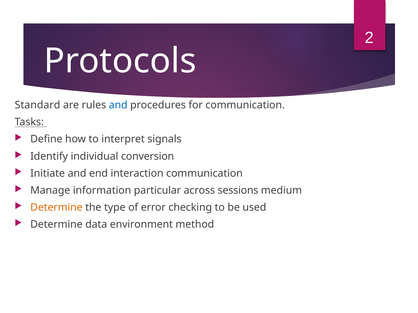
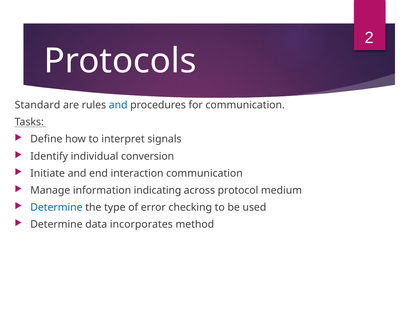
particular: particular -> indicating
sessions: sessions -> protocol
Determine at (56, 208) colour: orange -> blue
environment: environment -> incorporates
